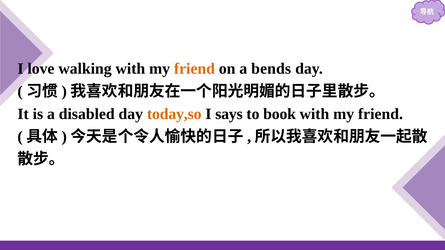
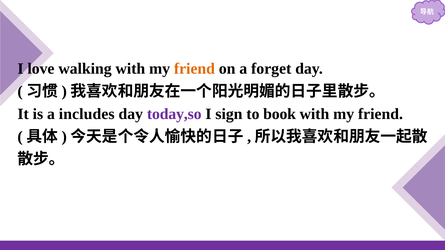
bends: bends -> forget
disabled: disabled -> includes
today,so colour: orange -> purple
says: says -> sign
